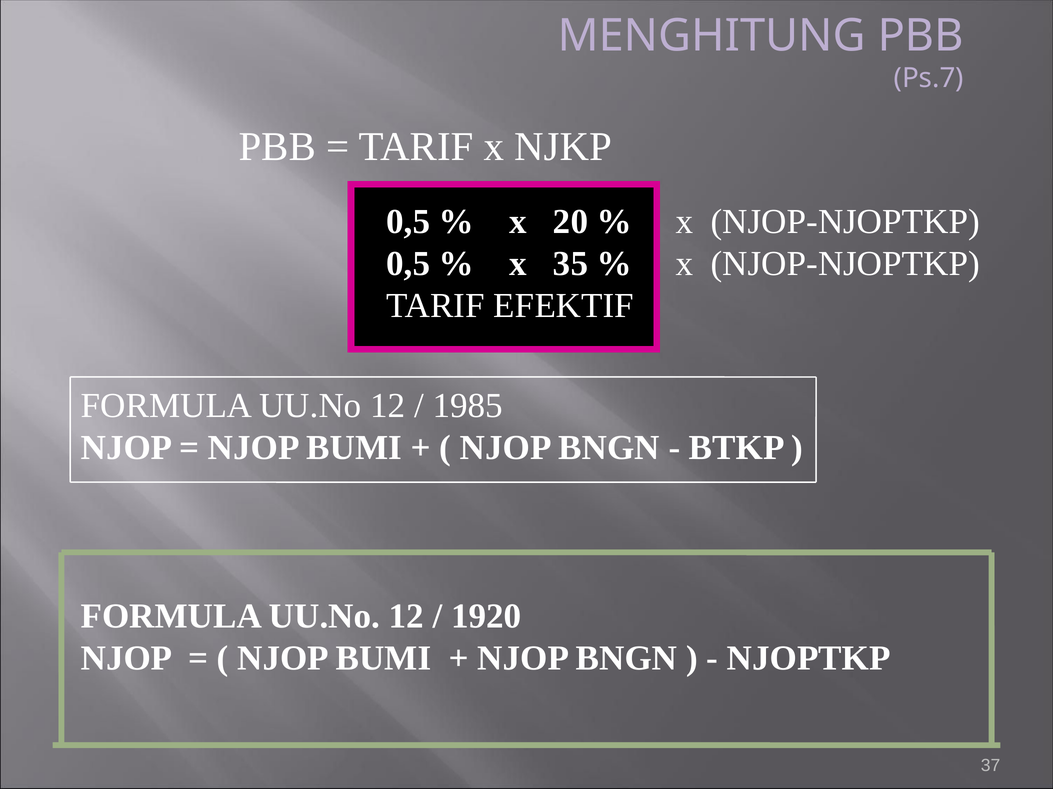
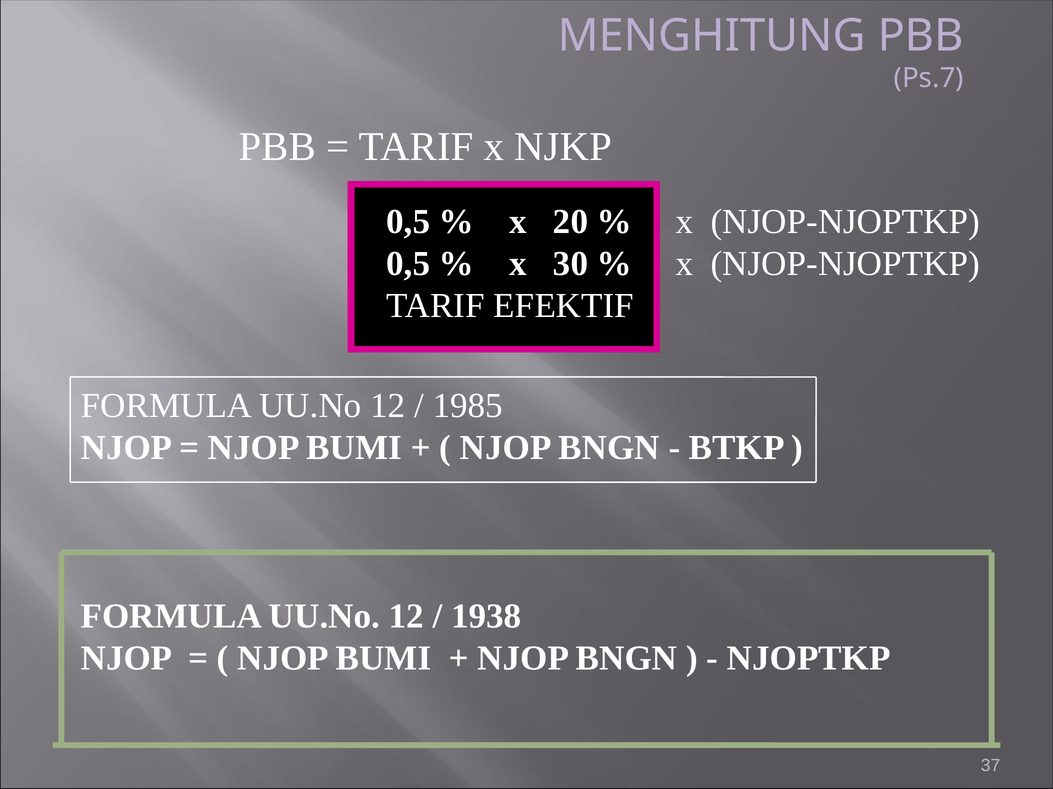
35: 35 -> 30
1920: 1920 -> 1938
